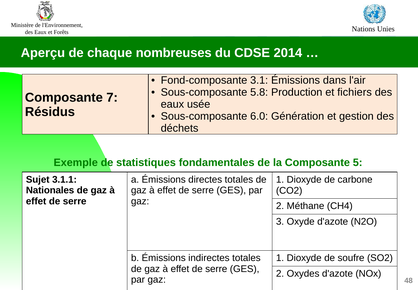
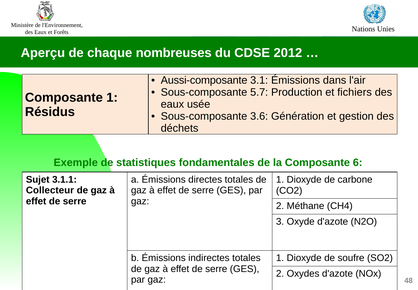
2014: 2014 -> 2012
Fond-composante: Fond-composante -> Aussi-composante
5.8: 5.8 -> 5.7
Composante 7: 7 -> 1
6.0: 6.0 -> 3.6
5: 5 -> 6
Nationales: Nationales -> Collecteur
